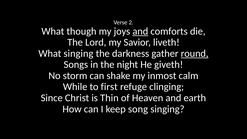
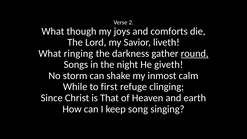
and at (140, 31) underline: present -> none
What singing: singing -> ringing
Thin: Thin -> That
